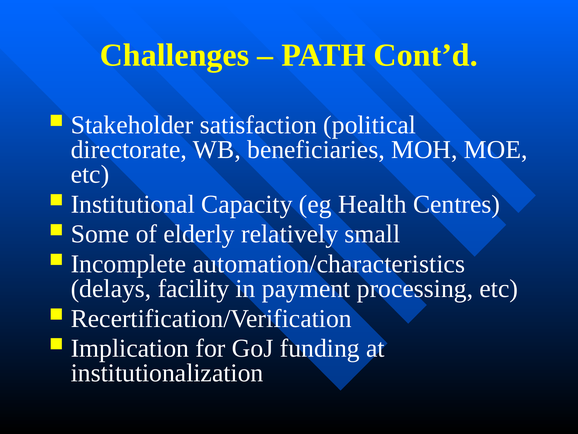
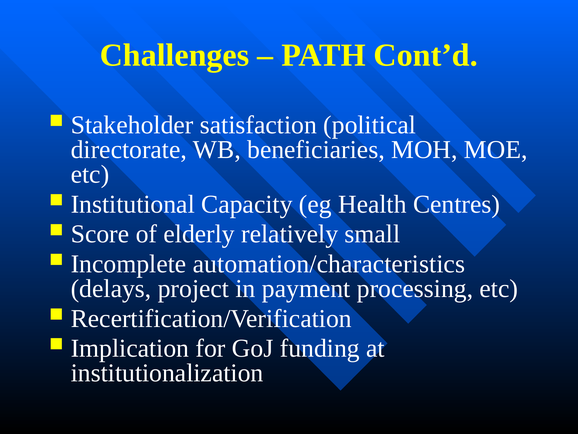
Some: Some -> Score
facility: facility -> project
